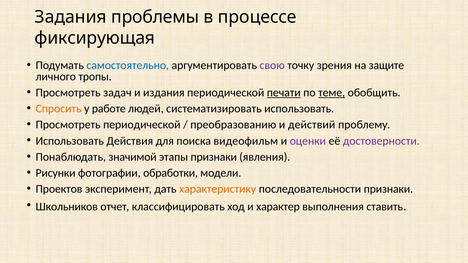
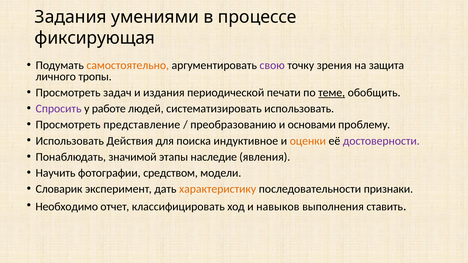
проблемы: проблемы -> умениями
самостоятельно colour: blue -> orange
защите: защите -> защита
печати underline: present -> none
Спросить colour: orange -> purple
Просмотреть периодической: периодической -> представление
действий: действий -> основами
видеофильм: видеофильм -> индуктивное
оценки colour: purple -> orange
этапы признаки: признаки -> наследие
Рисунки: Рисунки -> Научить
обработки: обработки -> средством
Проектов: Проектов -> Словарик
Школьников: Школьников -> Необходимо
характер: характер -> навыков
